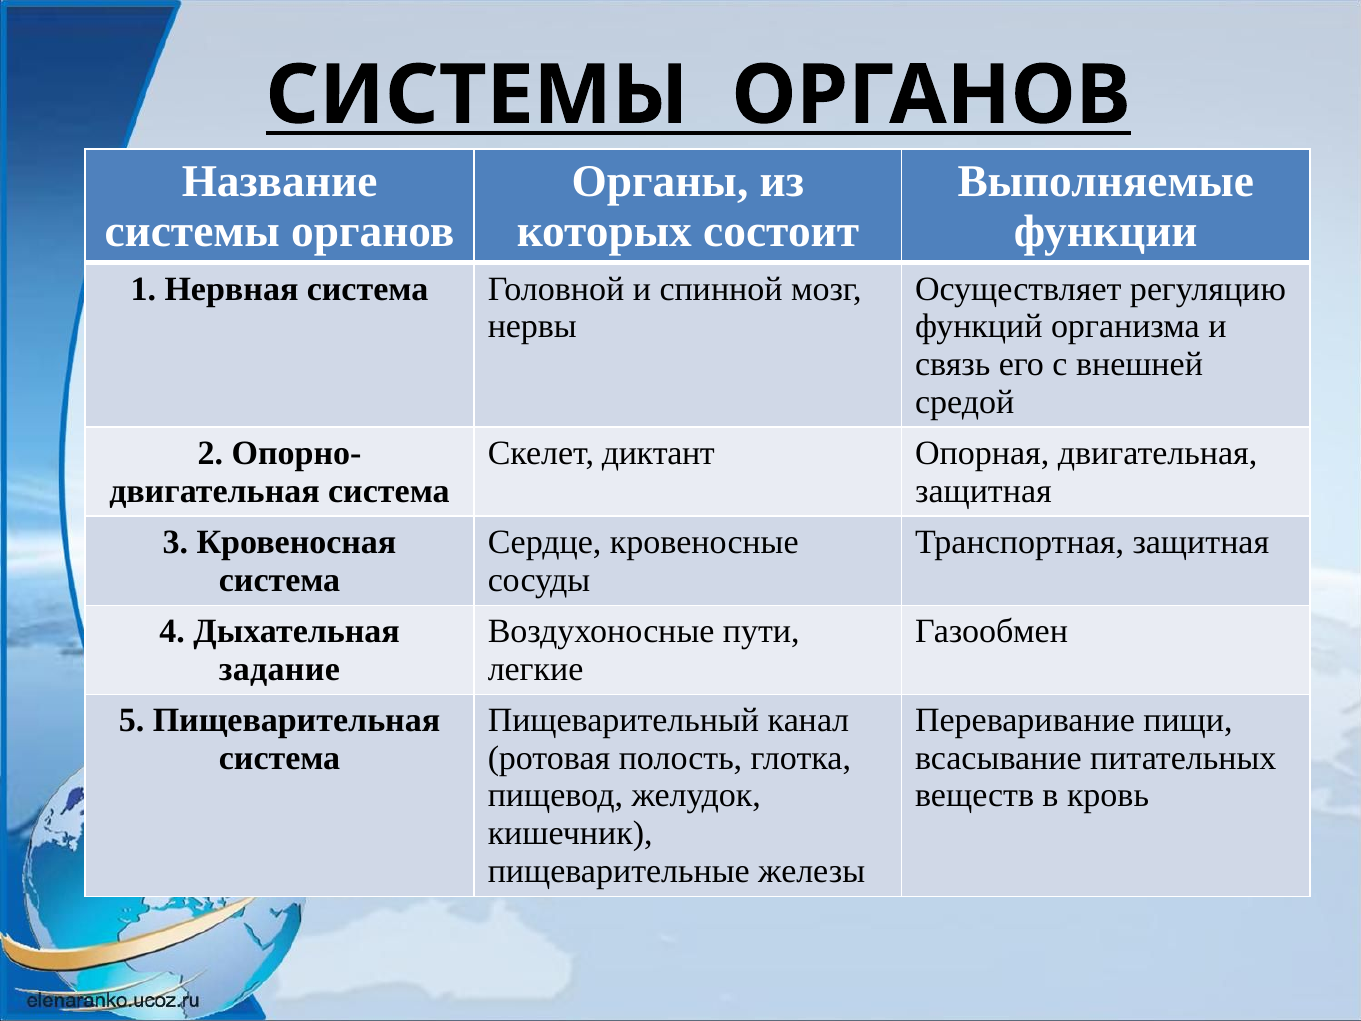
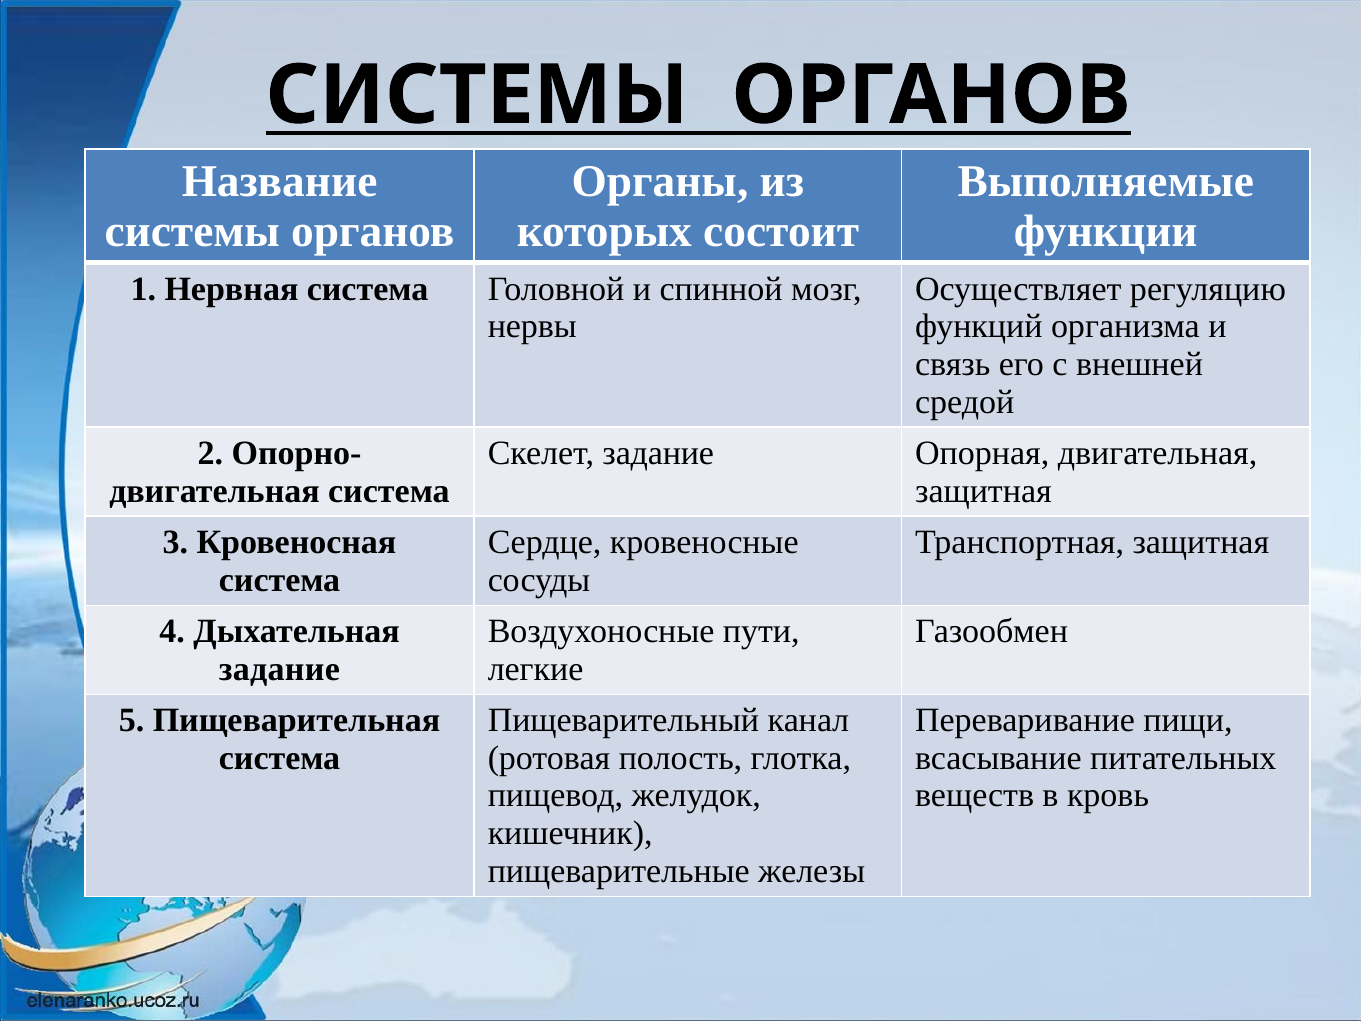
Скелет диктант: диктант -> задание
